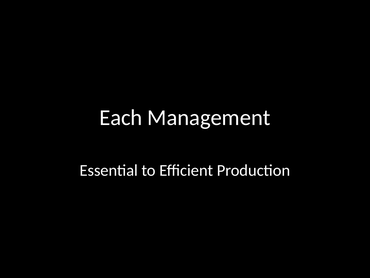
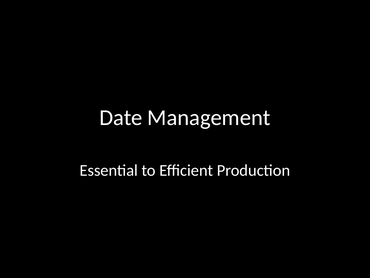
Each: Each -> Date
